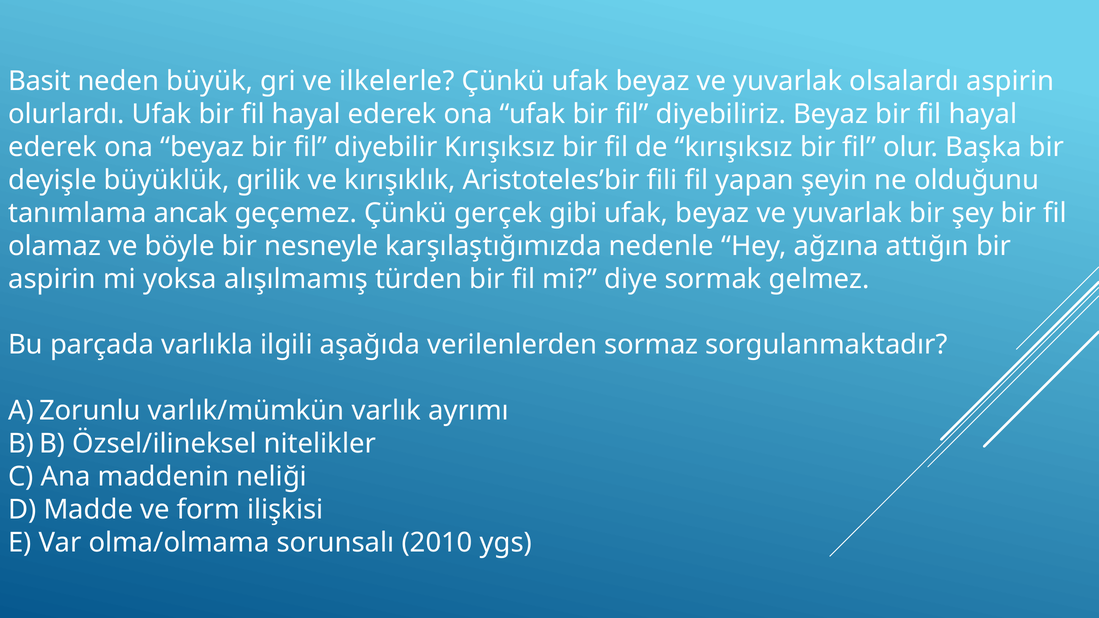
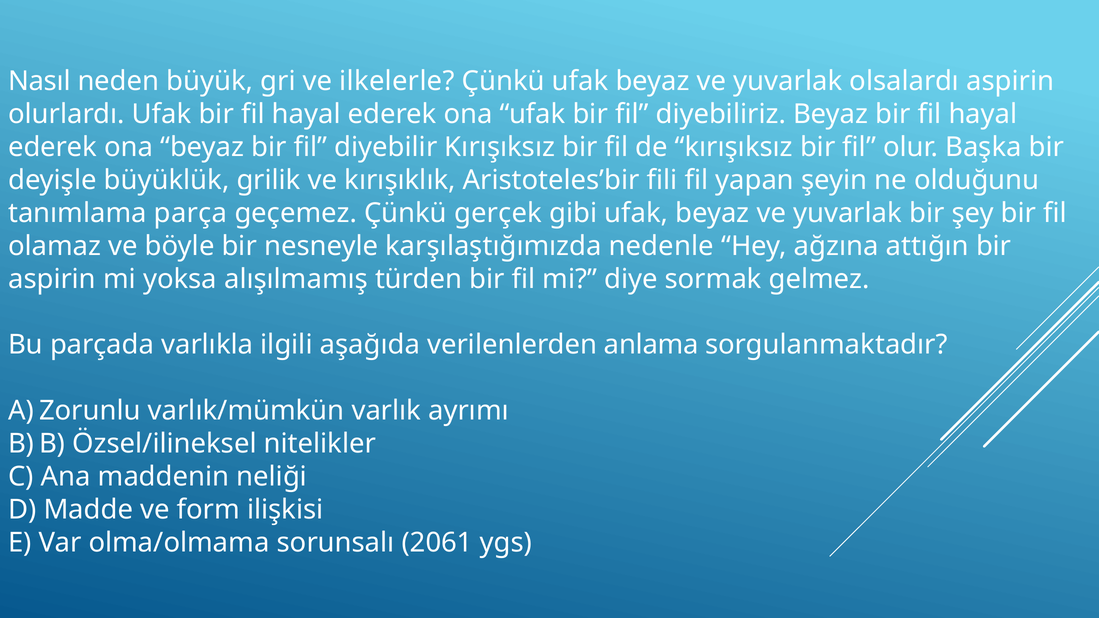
Basit: Basit -> Nasıl
ancak: ancak -> parça
sormaz: sormaz -> anlama
2010: 2010 -> 2061
